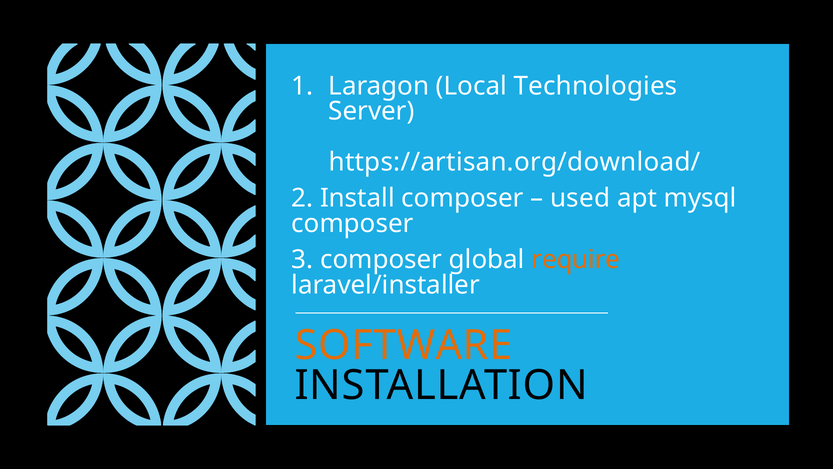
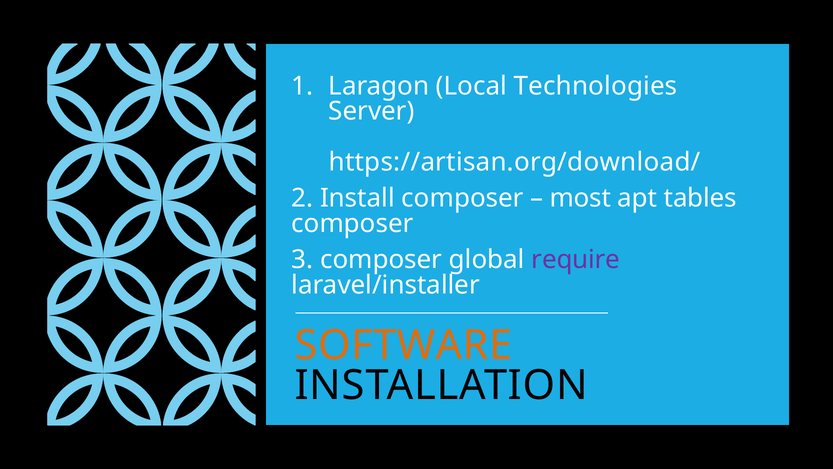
used: used -> most
mysql: mysql -> tables
require colour: orange -> purple
